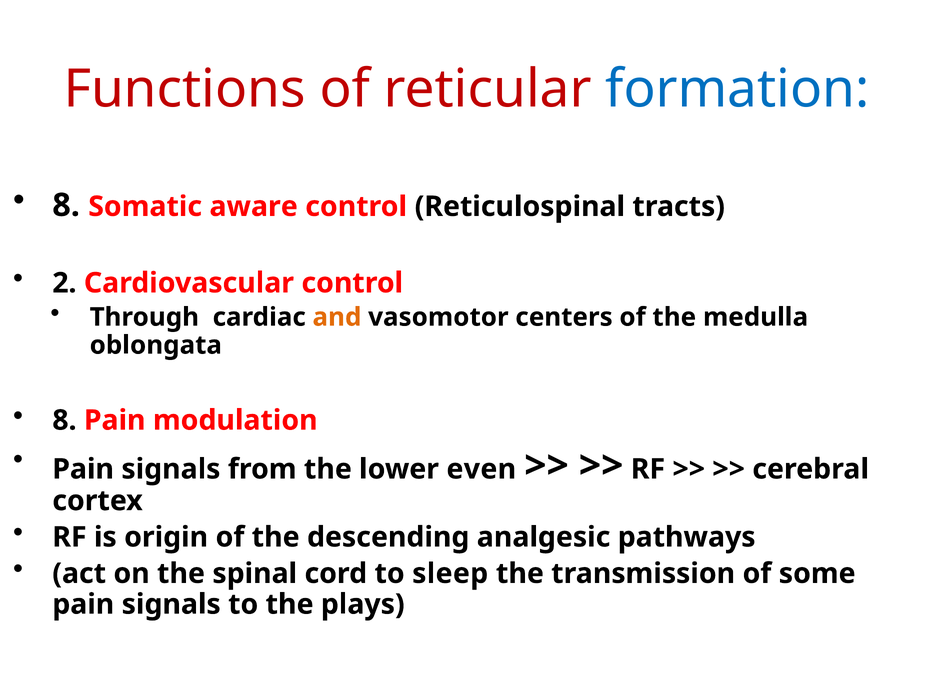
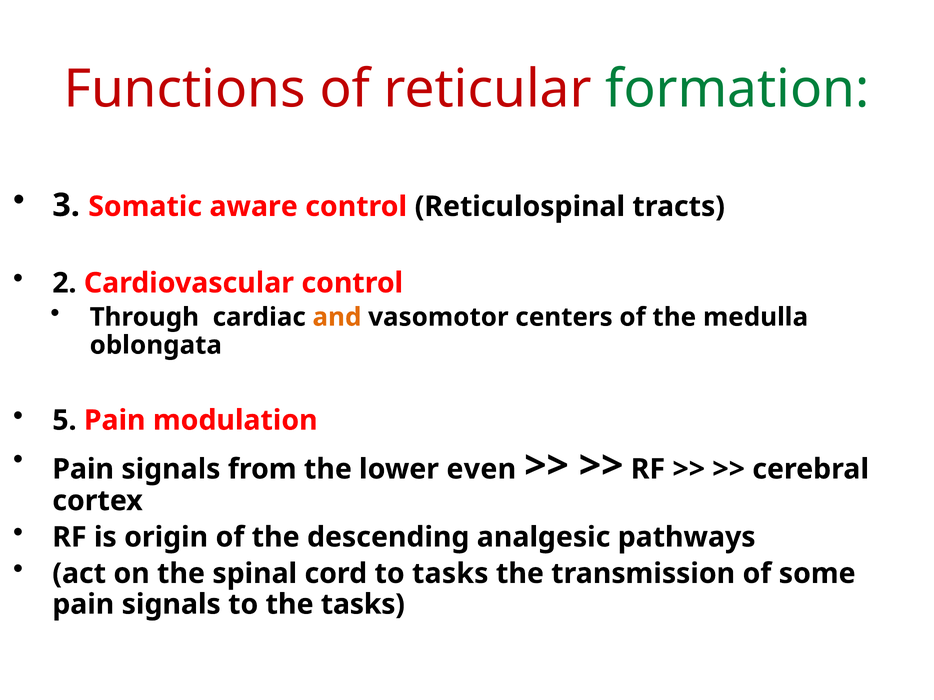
formation colour: blue -> green
8 at (66, 205): 8 -> 3
8 at (64, 421): 8 -> 5
to sleep: sleep -> tasks
the plays: plays -> tasks
